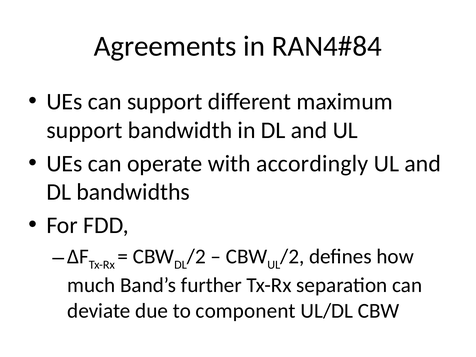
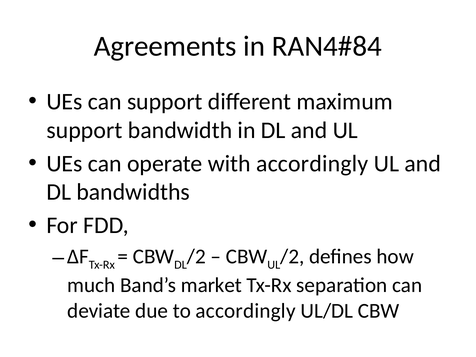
further: further -> market
to component: component -> accordingly
